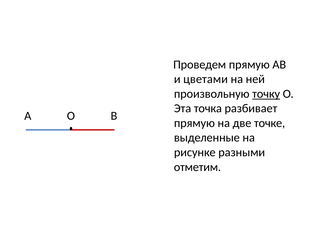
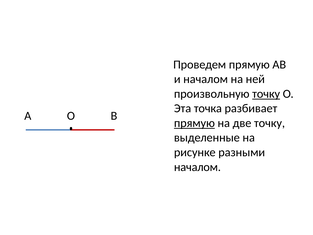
и цветами: цветами -> началом
прямую at (194, 123) underline: none -> present
две точке: точке -> точку
отметим at (197, 167): отметим -> началом
